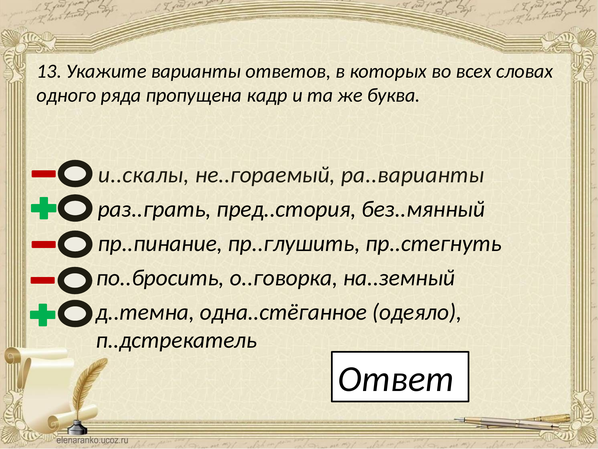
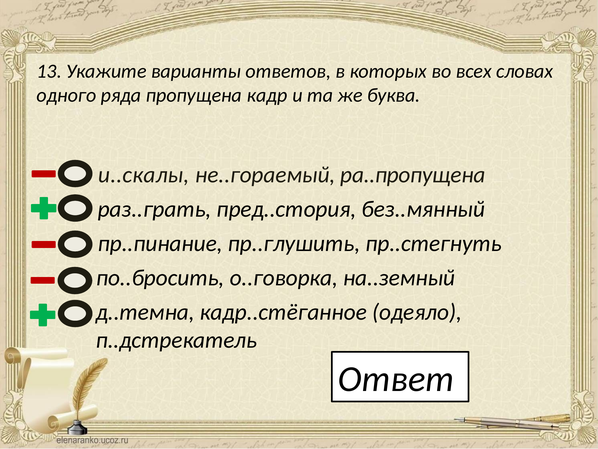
ра..варианты: ра..варианты -> ра..пропущена
одна..стёганное: одна..стёганное -> кадр..стёганное
